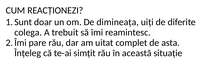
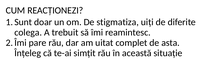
dimineața: dimineața -> stigmatiza
